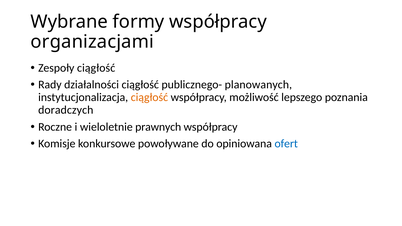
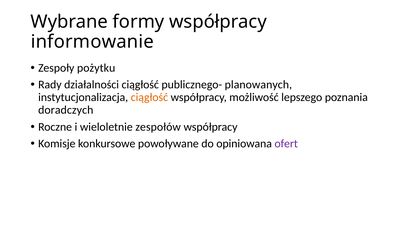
organizacjami: organizacjami -> informowanie
Zespoły ciągłość: ciągłość -> pożytku
prawnych: prawnych -> zespołów
ofert colour: blue -> purple
